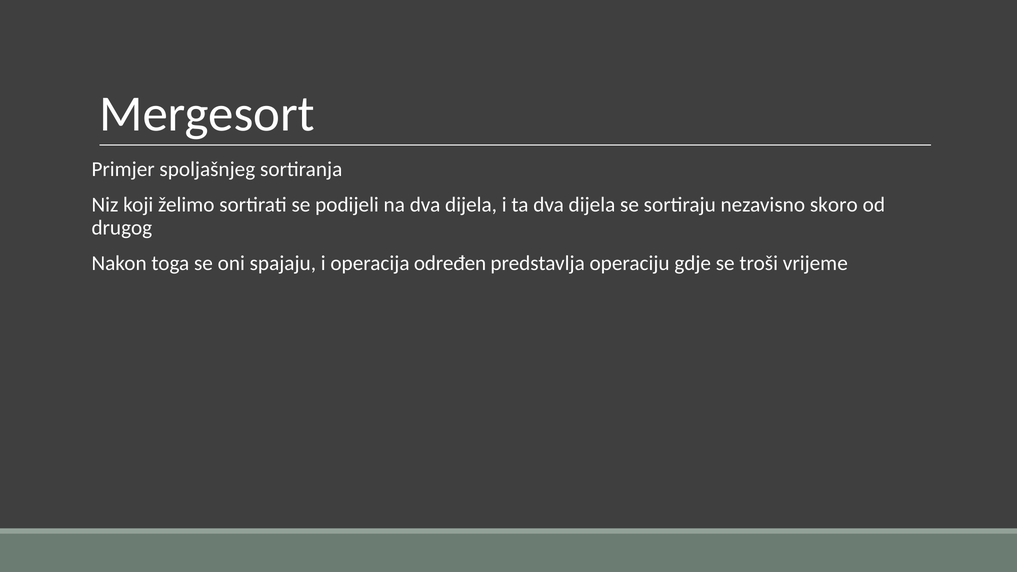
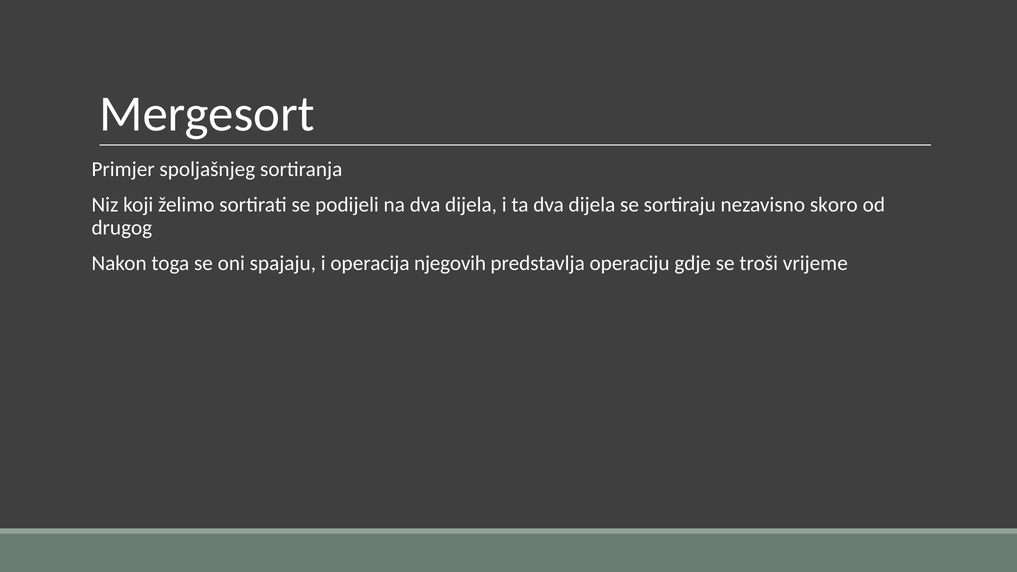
određen: određen -> njegovih
